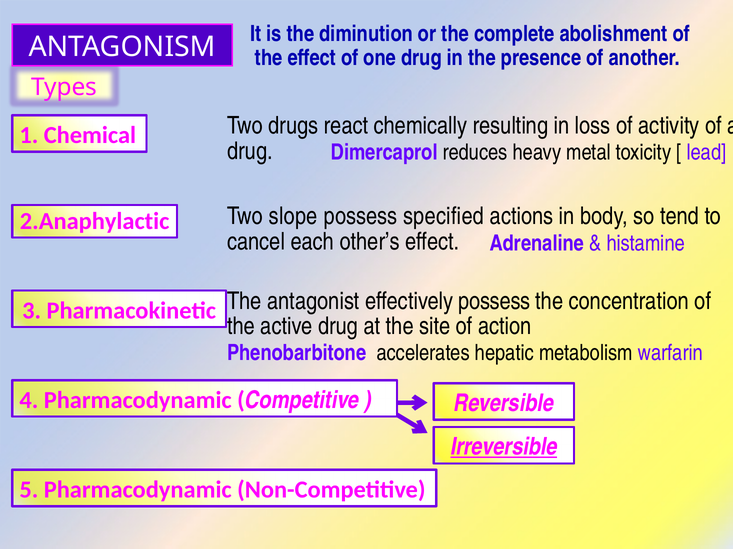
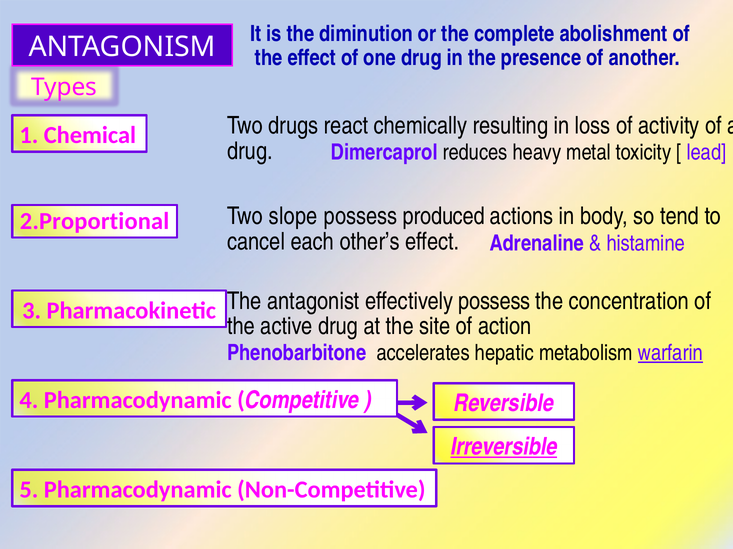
specified: specified -> produced
2.Anaphylactic: 2.Anaphylactic -> 2.Proportional
warfarin underline: none -> present
